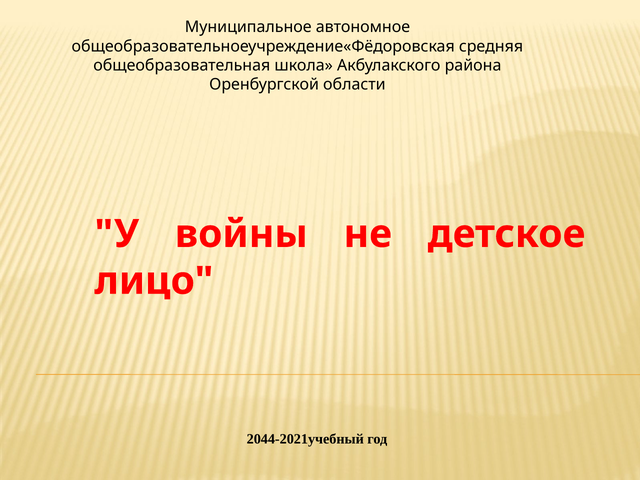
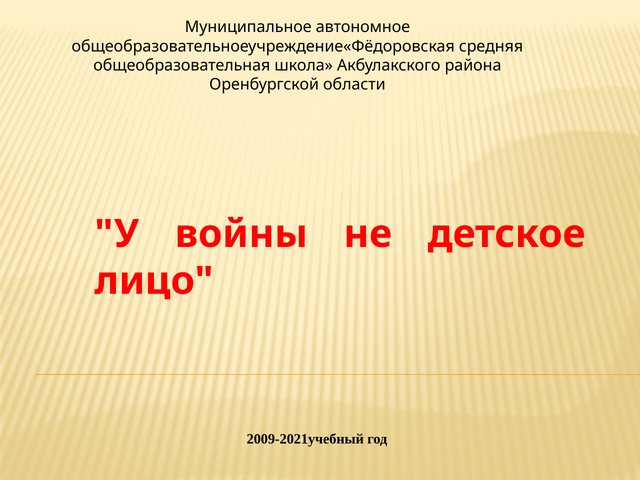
2044-2021учебный: 2044-2021учебный -> 2009-2021учебный
